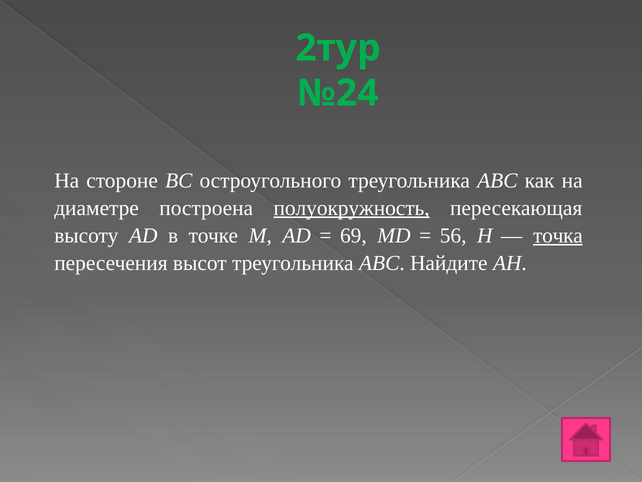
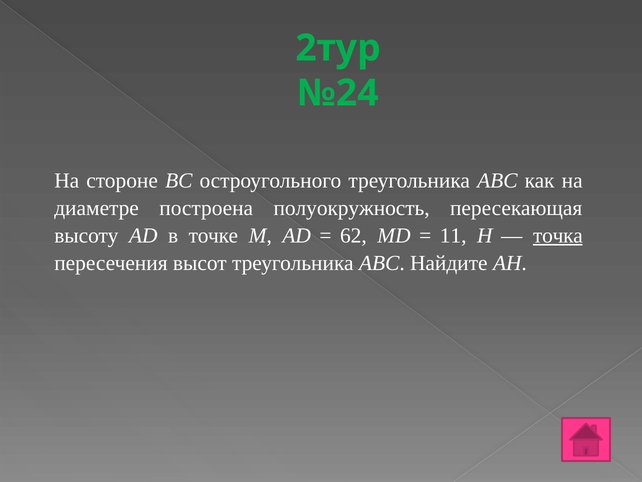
полуокружность underline: present -> none
69: 69 -> 62
56: 56 -> 11
